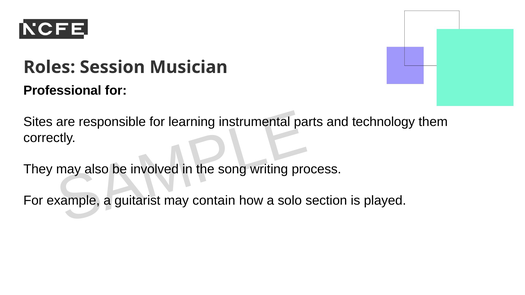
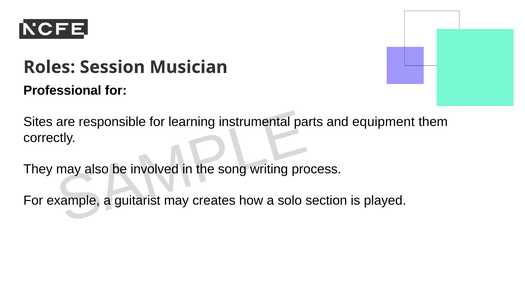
technology: technology -> equipment
contain: contain -> creates
